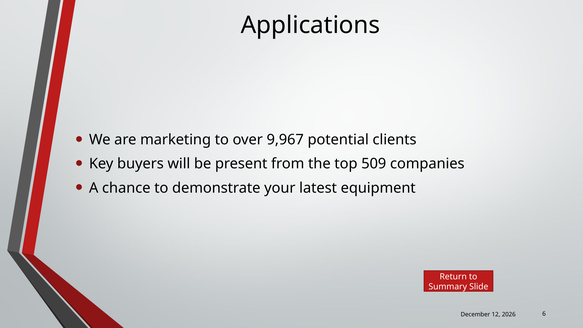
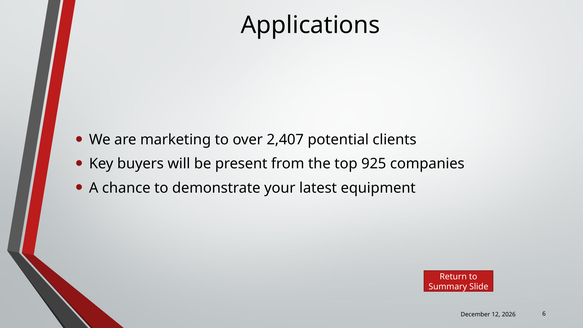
9,967: 9,967 -> 2,407
509: 509 -> 925
